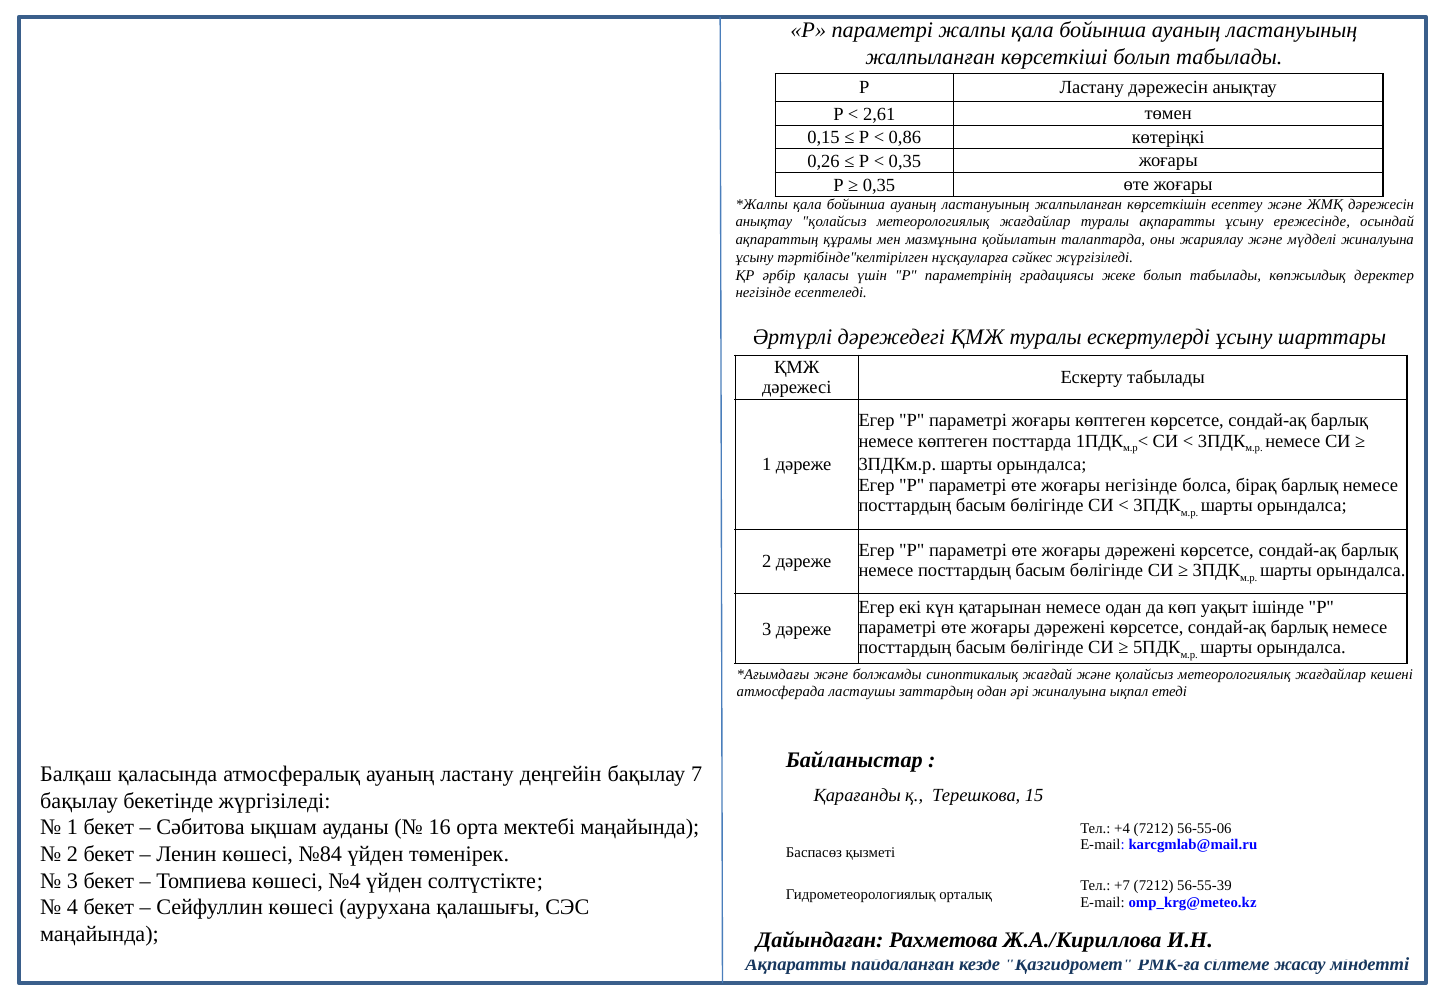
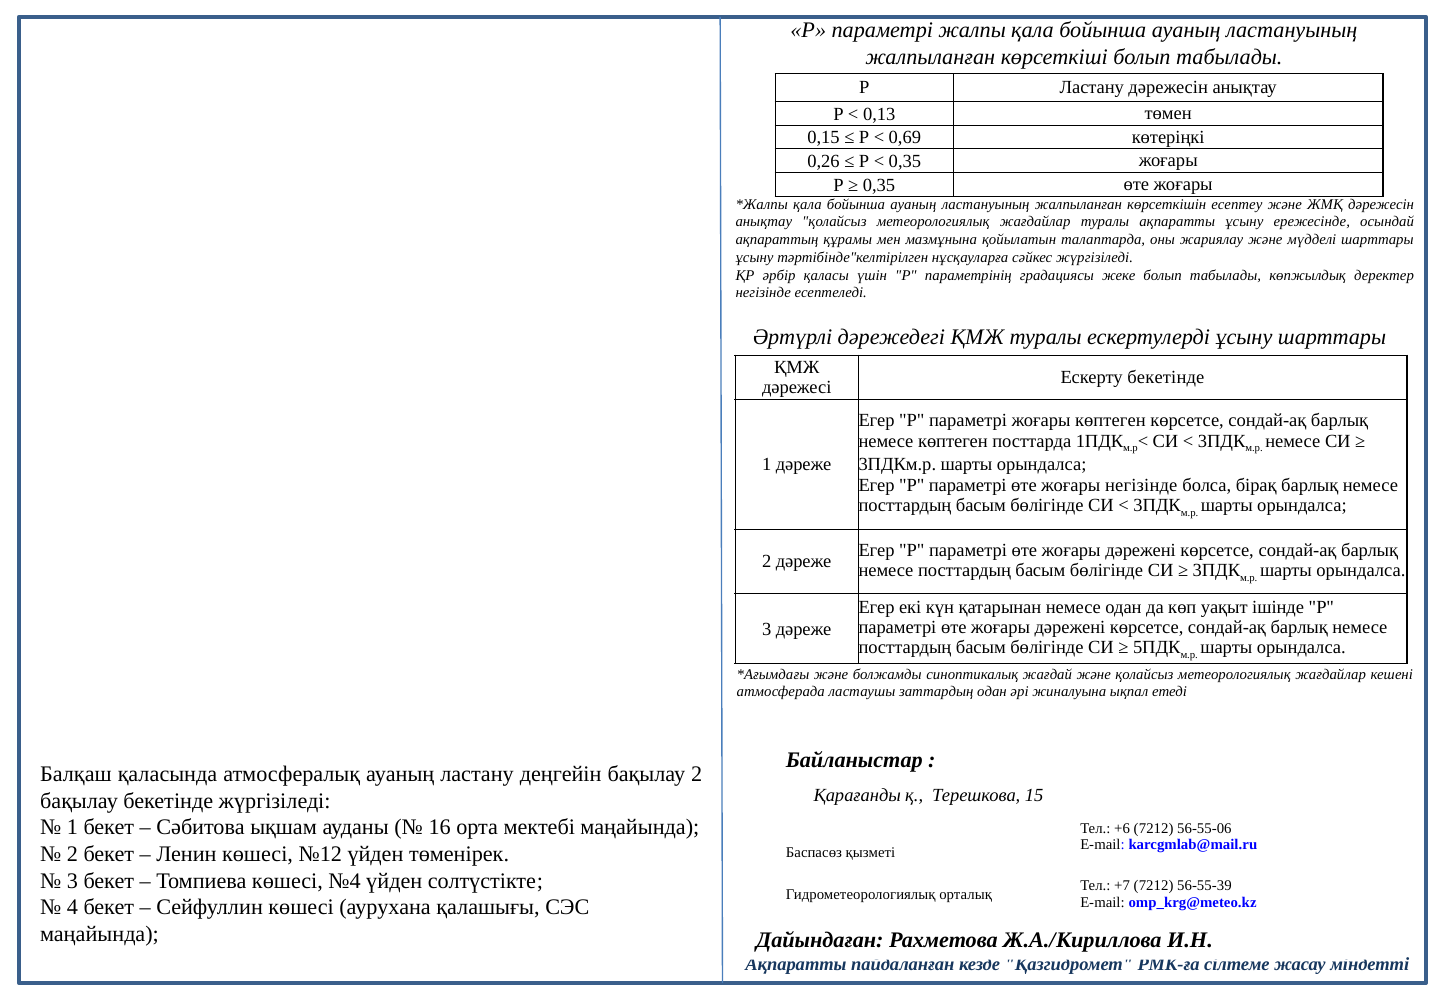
2,61: 2,61 -> 0,13
0,86: 0,86 -> 0,69
мүдделі жиналуына: жиналуына -> шарттары
Ескерту табылады: табылады -> бекетінде
бақылау 7: 7 -> 2
+4: +4 -> +6
№84: №84 -> №12
